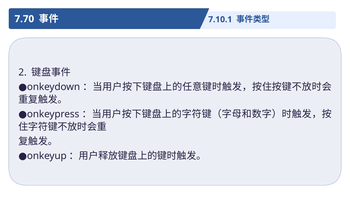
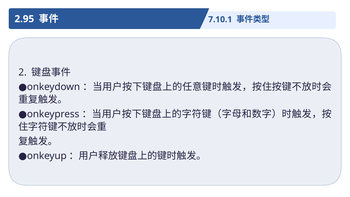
7.70: 7.70 -> 2.95
